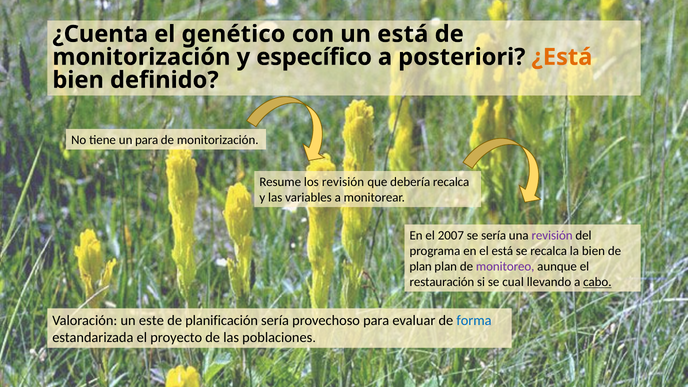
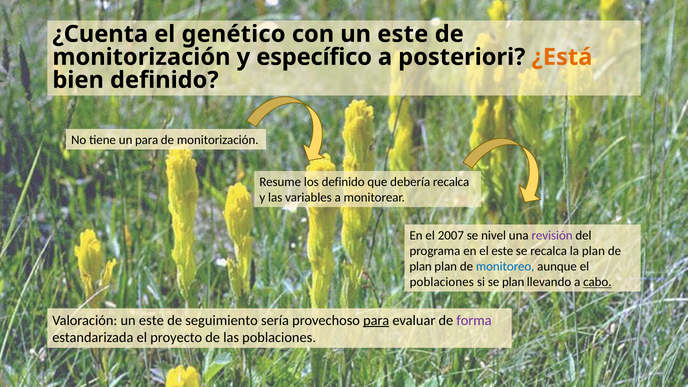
con un está: está -> este
los revisión: revisión -> definido
se sería: sería -> nivel
el está: está -> este
la bien: bien -> plan
monitoreo colour: purple -> blue
restauración at (442, 282): restauración -> poblaciones
se cual: cual -> plan
planificación: planificación -> seguimiento
para at (376, 320) underline: none -> present
forma colour: blue -> purple
